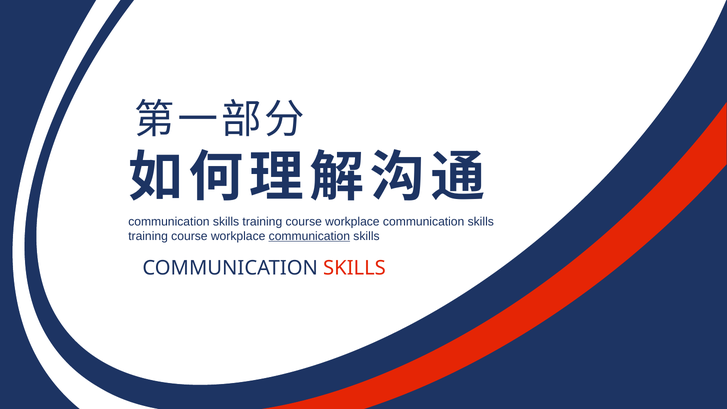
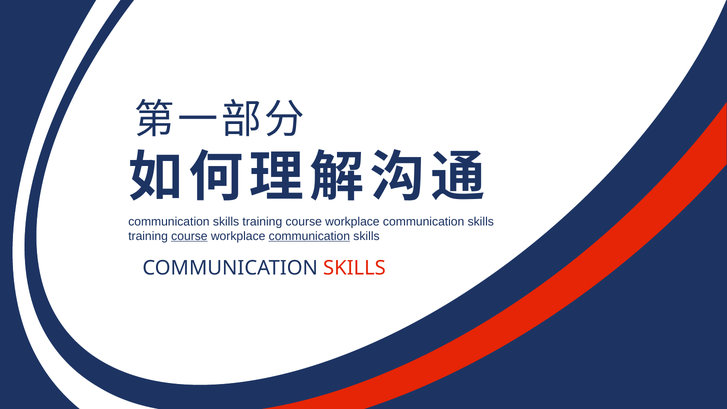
course at (189, 236) underline: none -> present
